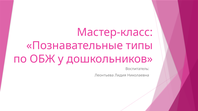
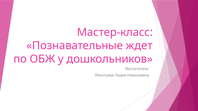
типы: типы -> ждет
